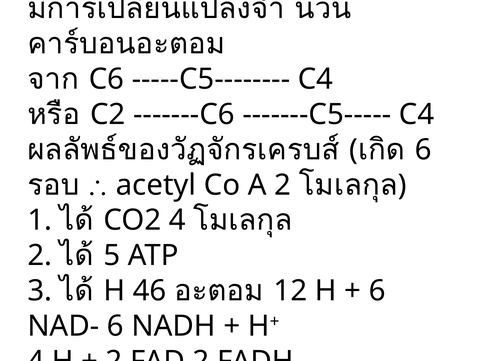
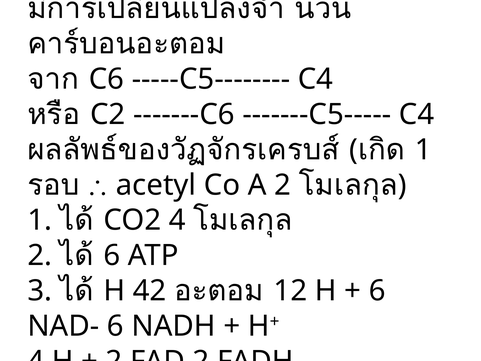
6 at (423, 150): 6 -> 1
5 at (112, 255): 5 -> 6
46: 46 -> 42
